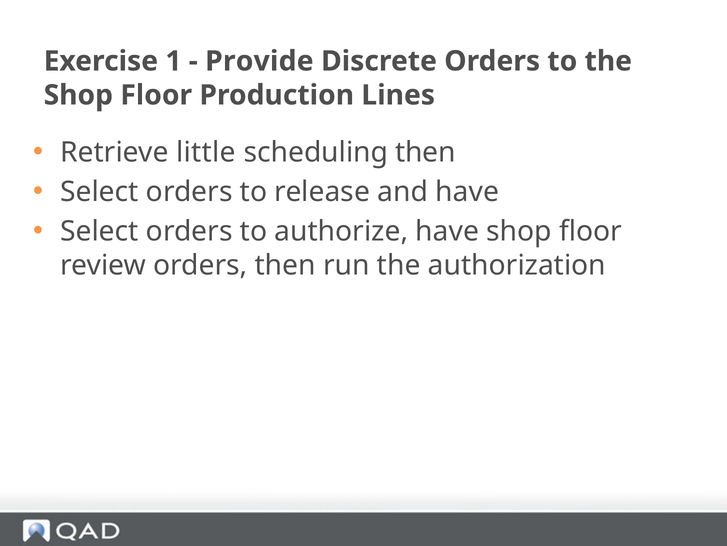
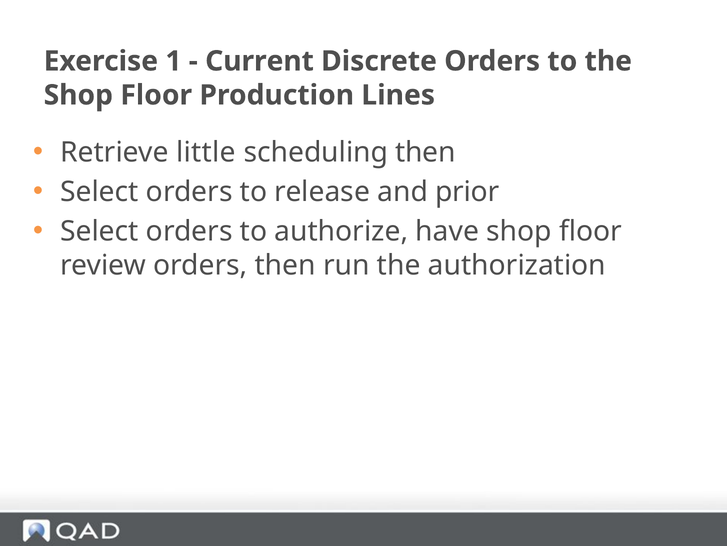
Provide: Provide -> Current
and have: have -> prior
